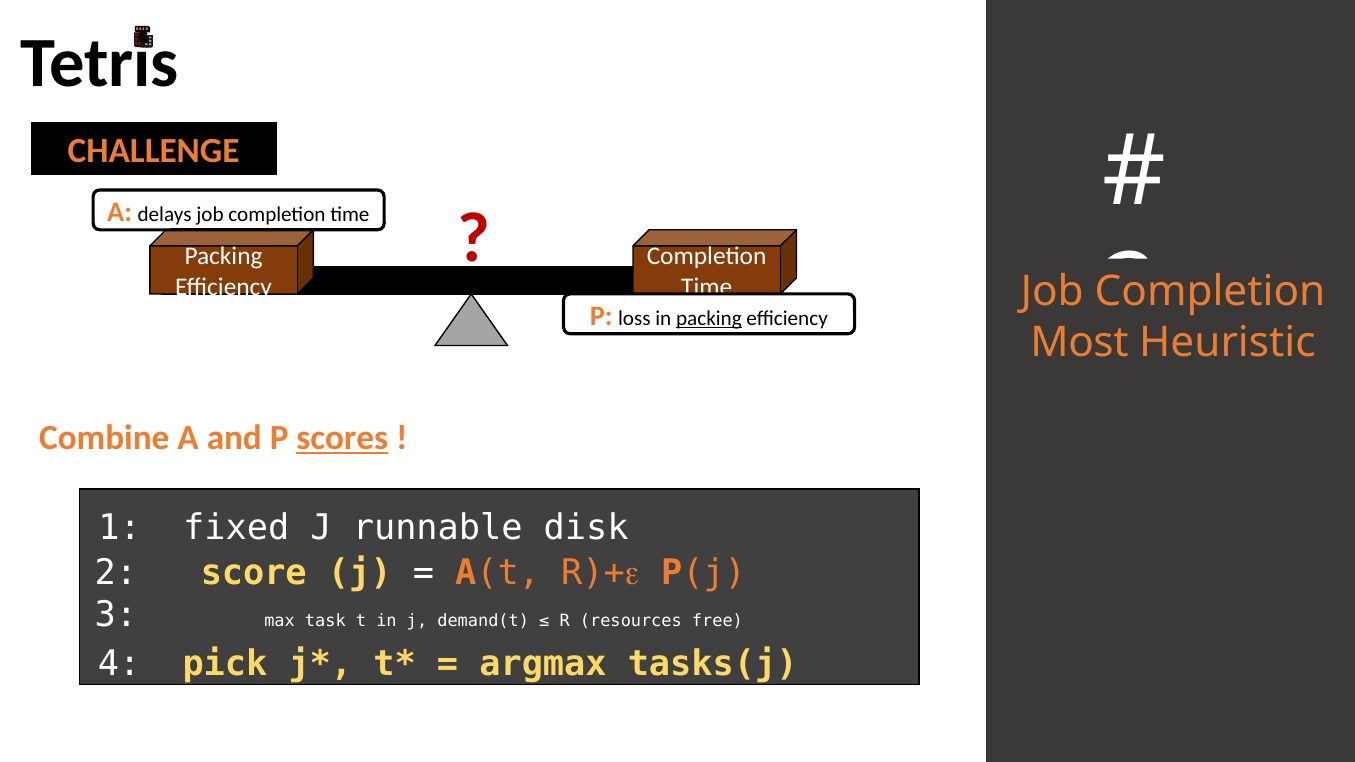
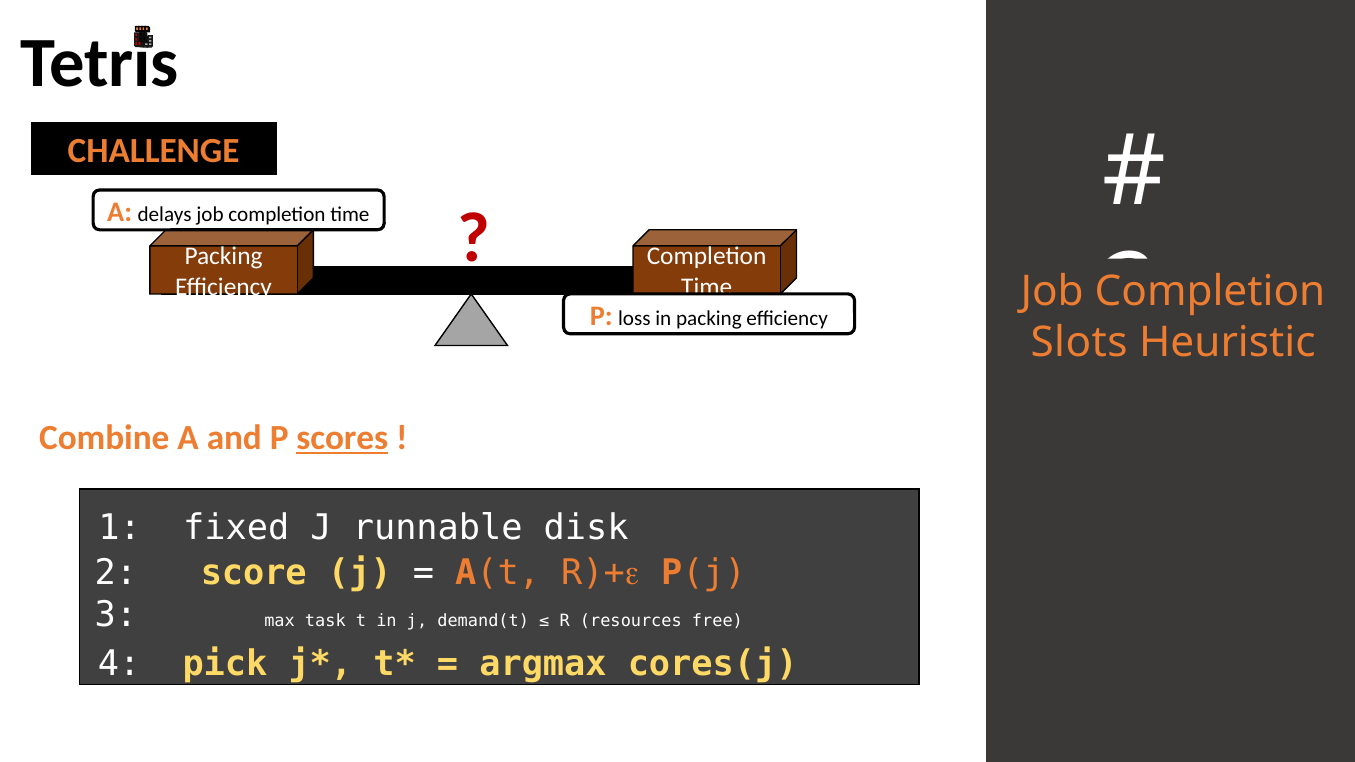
packing at (709, 318) underline: present -> none
Most: Most -> Slots
tasks(j: tasks(j -> cores(j
